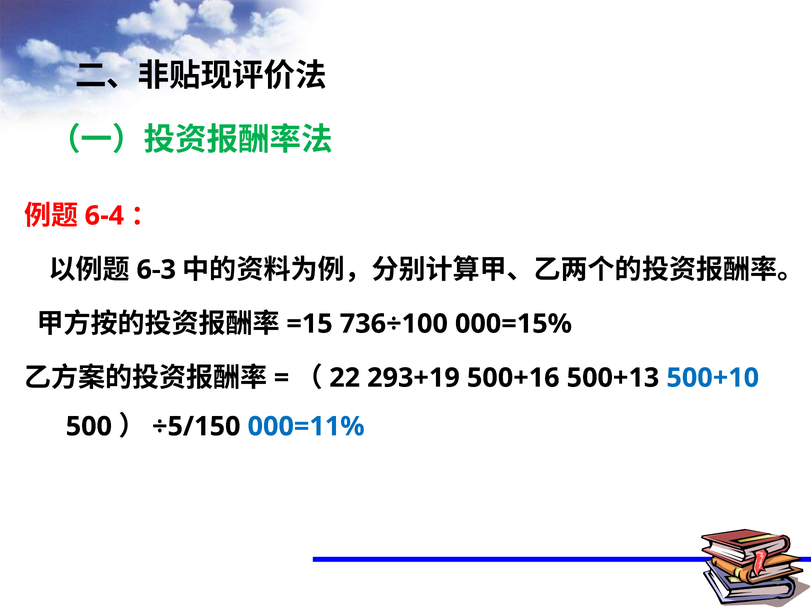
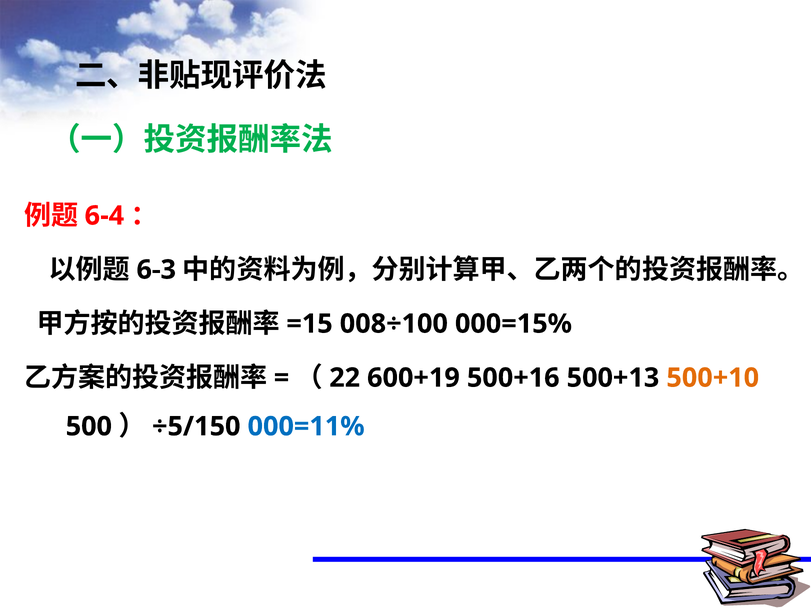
736÷100: 736÷100 -> 008÷100
293+19: 293+19 -> 600+19
500+10 colour: blue -> orange
